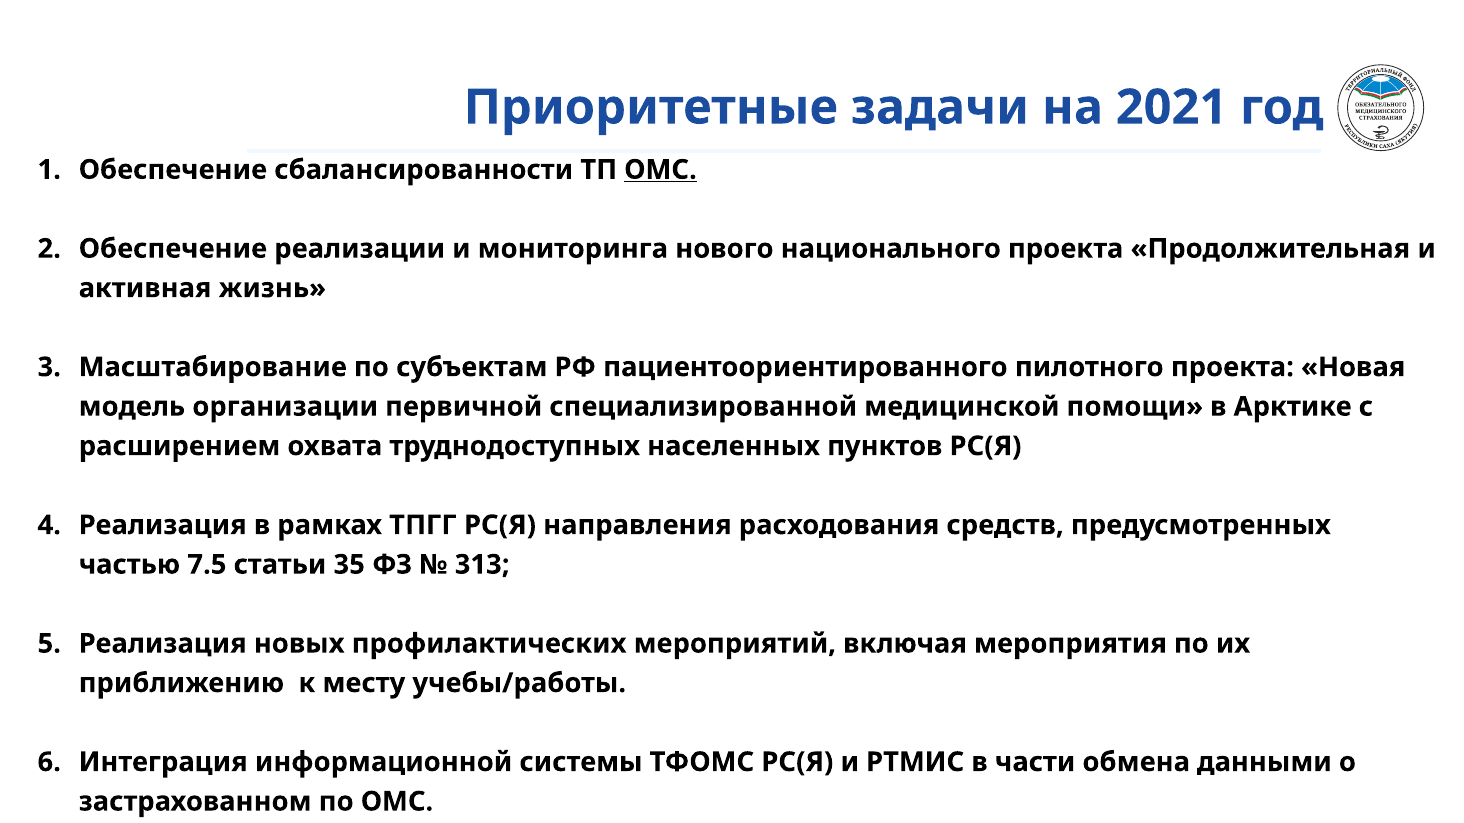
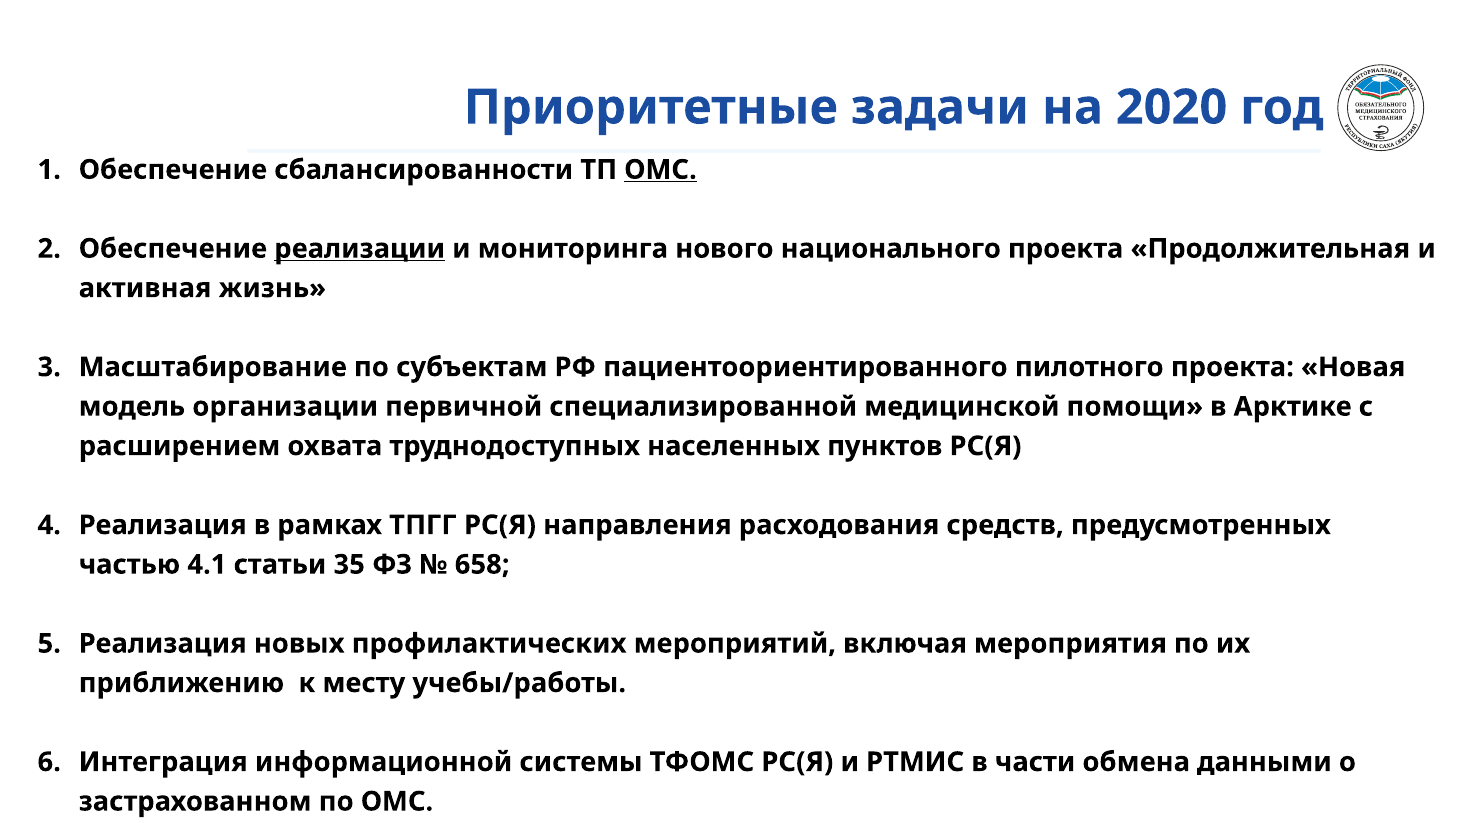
2021: 2021 -> 2020
реализации underline: none -> present
7.5: 7.5 -> 4.1
313: 313 -> 658
